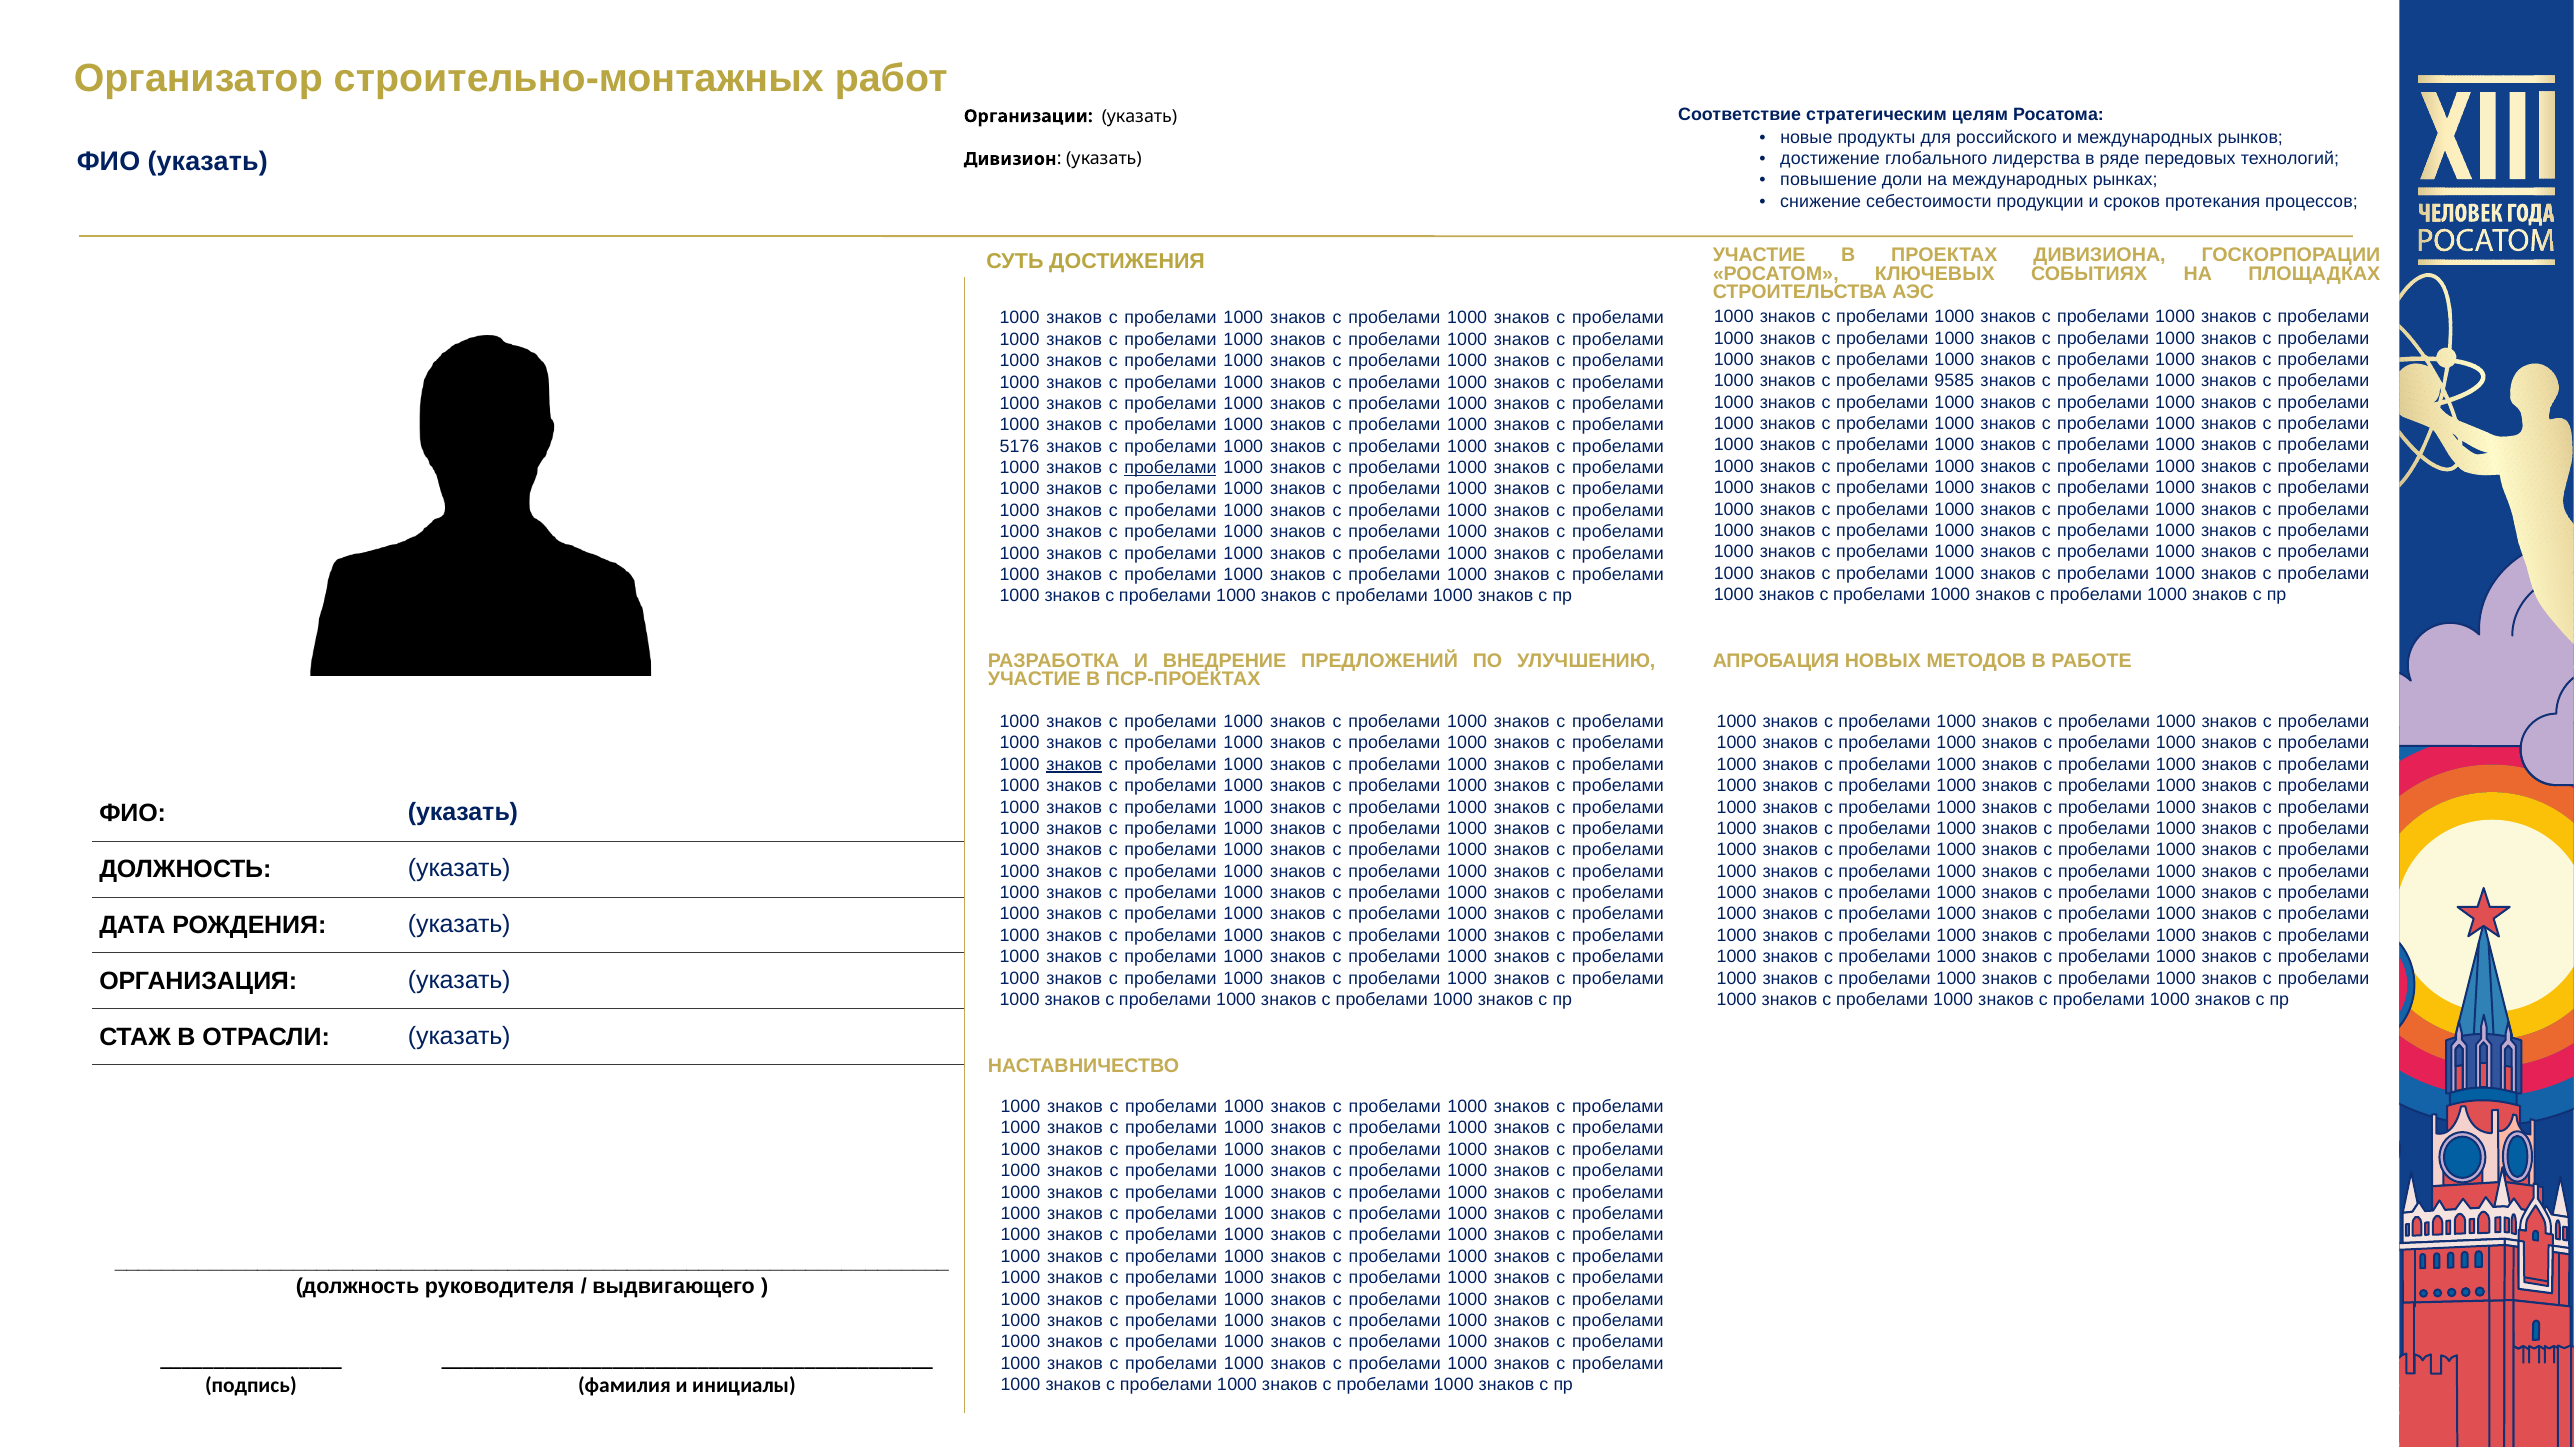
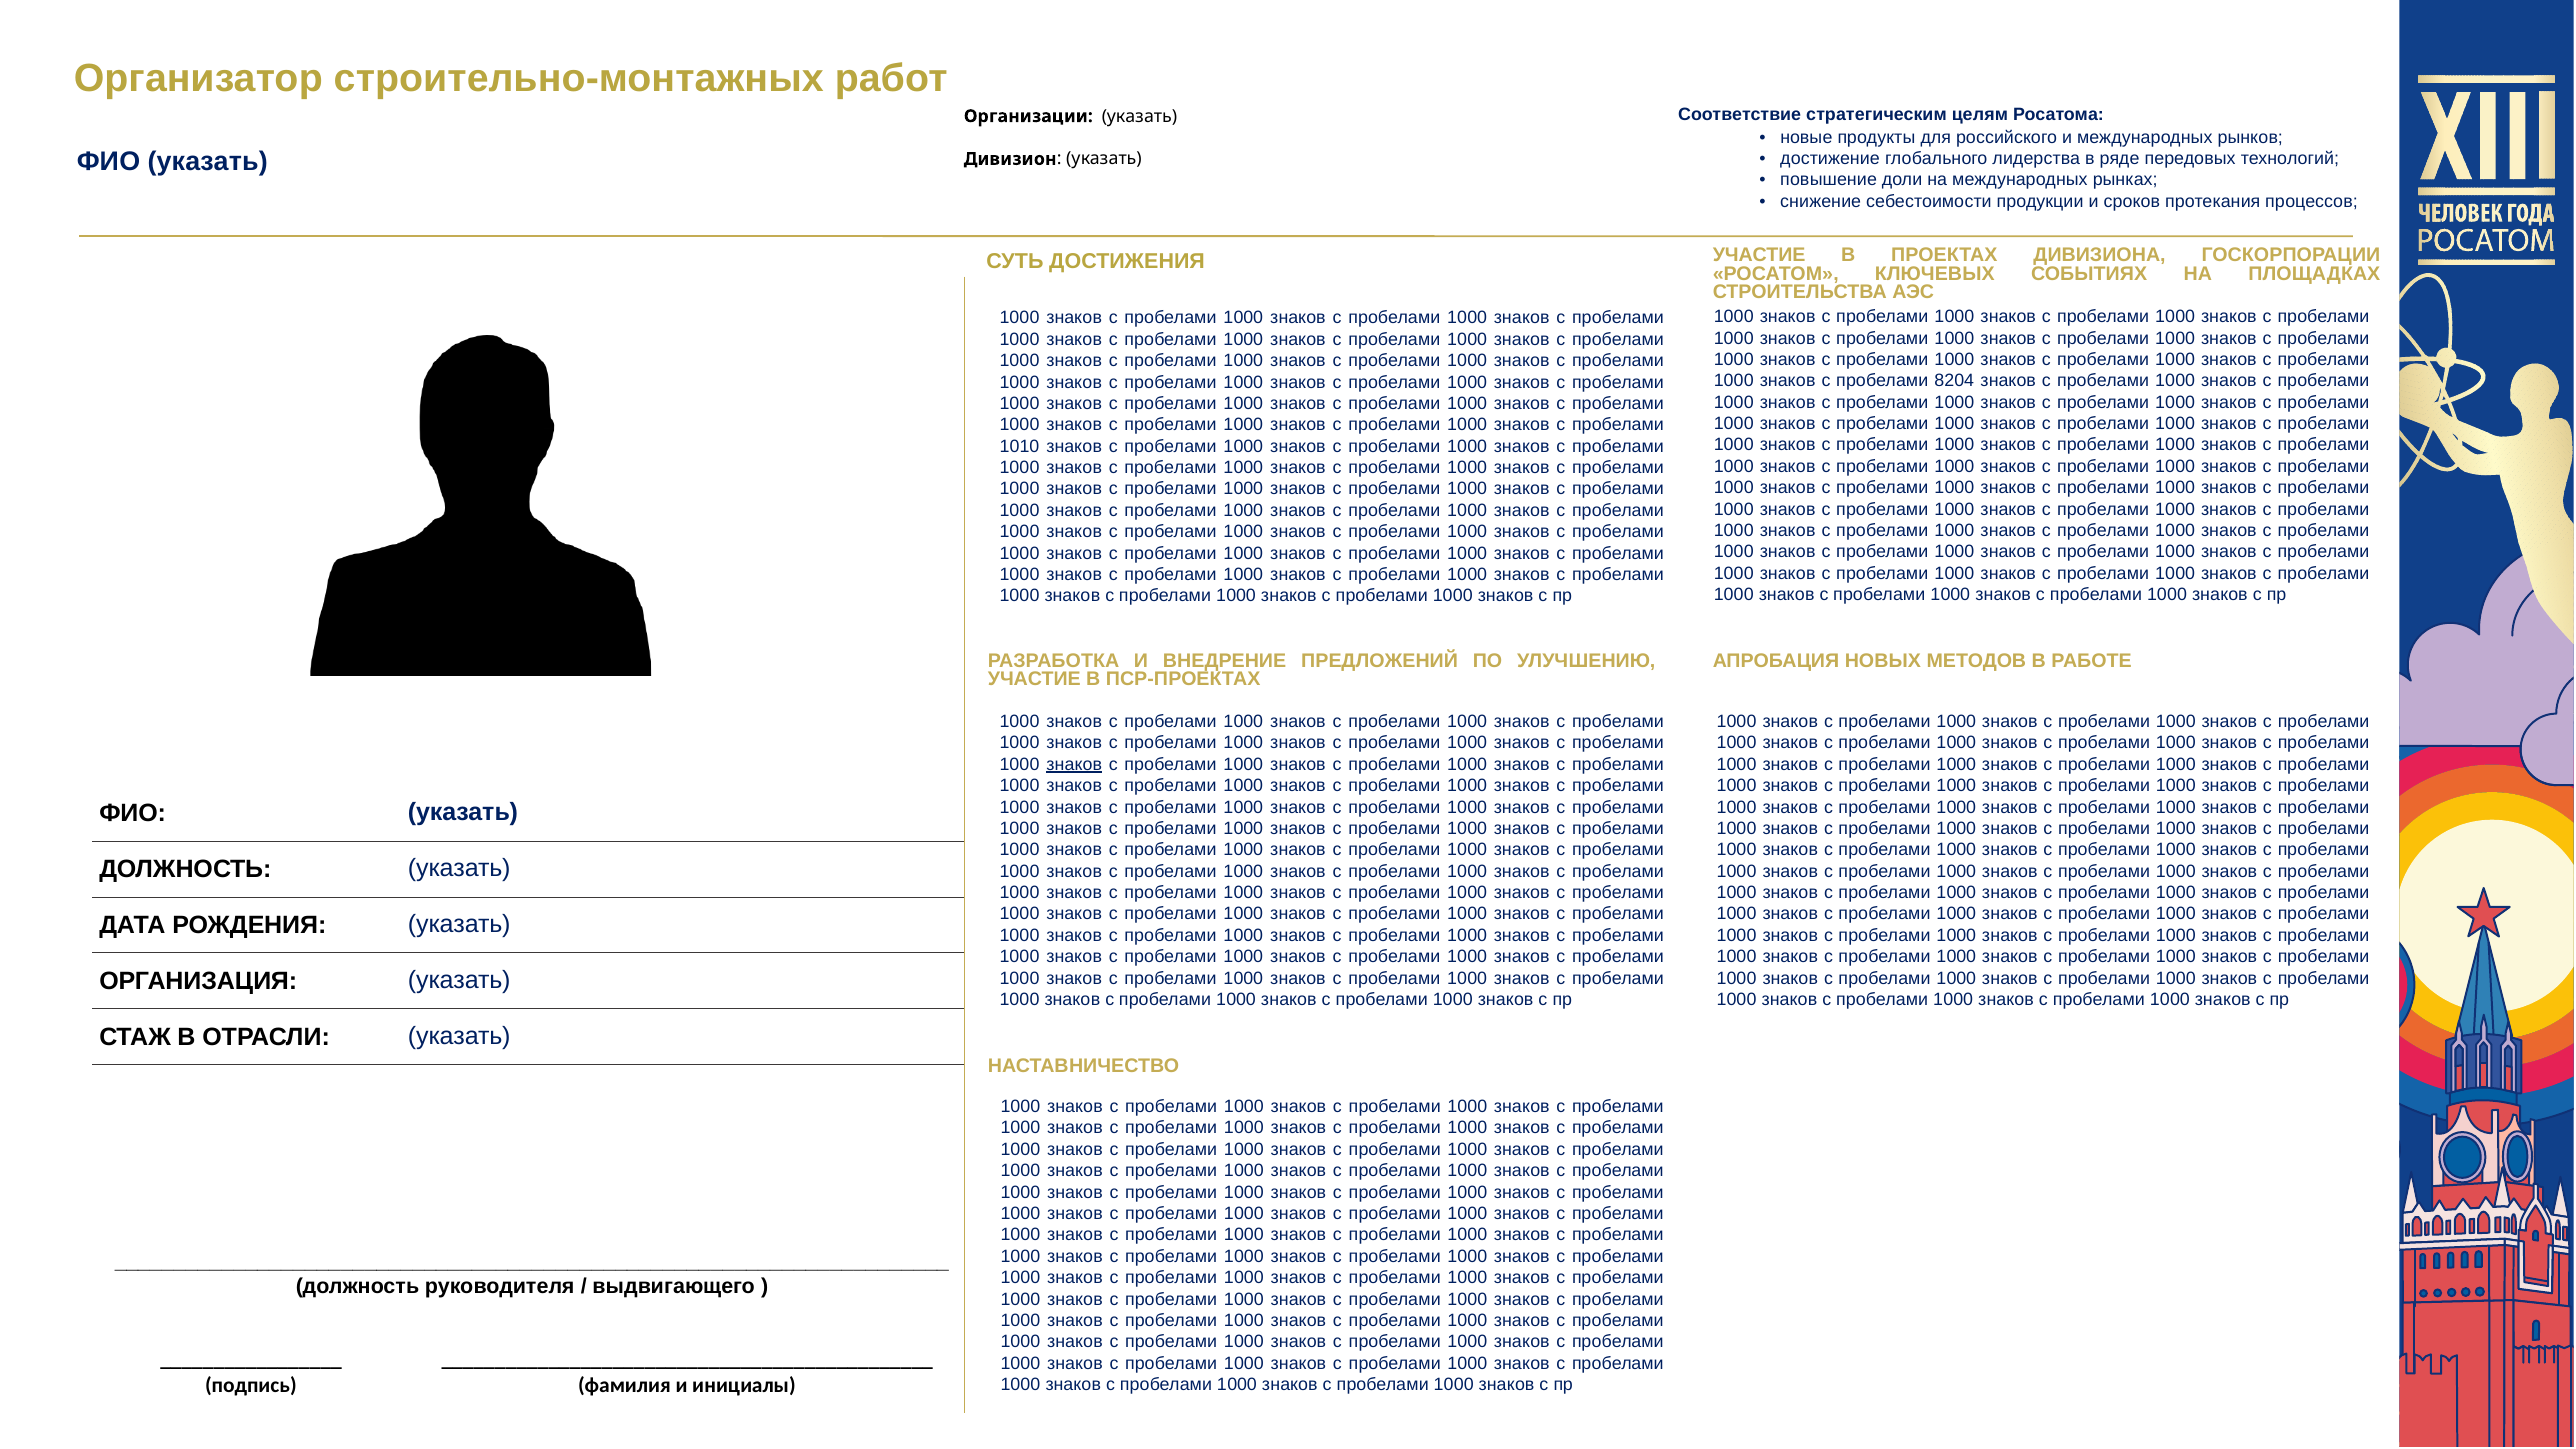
9585: 9585 -> 8204
5176: 5176 -> 1010
пробелами at (1170, 468) underline: present -> none
